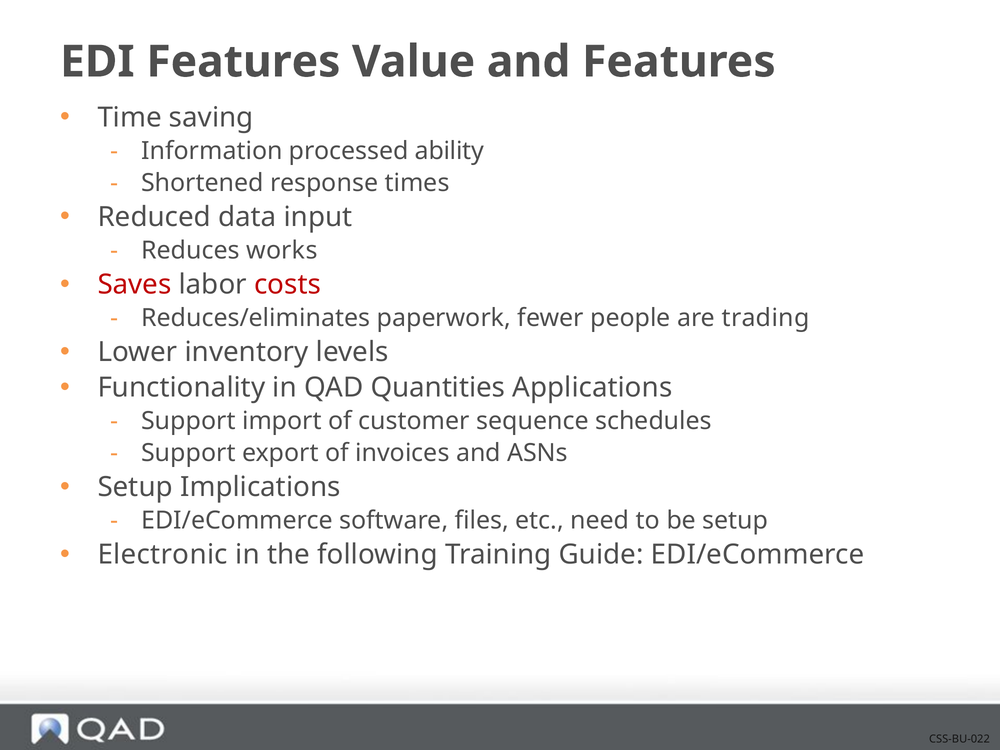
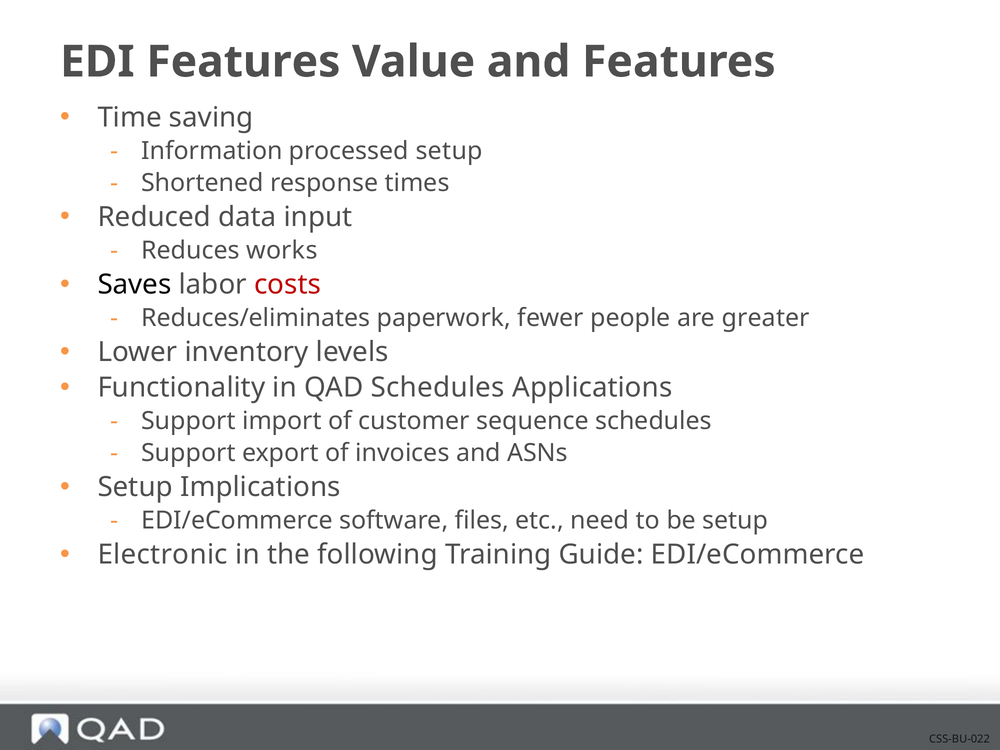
processed ability: ability -> setup
Saves colour: red -> black
trading: trading -> greater
QAD Quantities: Quantities -> Schedules
